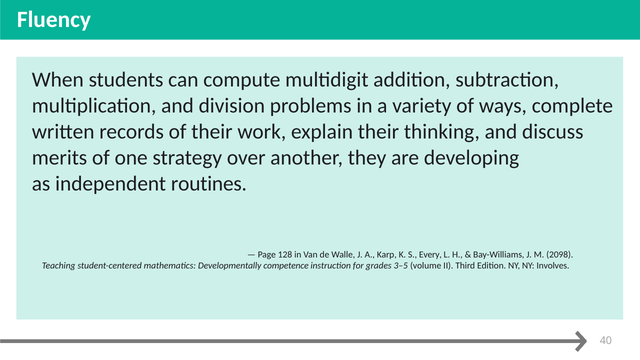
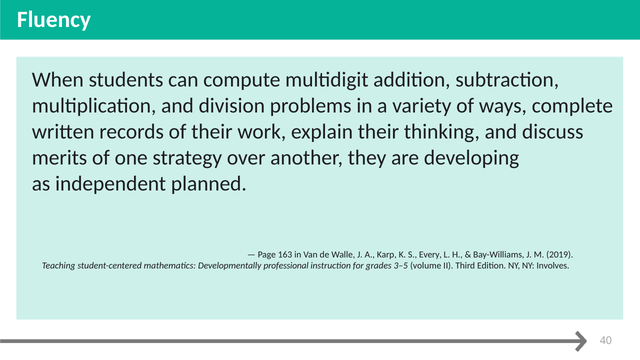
routines: routines -> planned
128: 128 -> 163
2098: 2098 -> 2019
competence: competence -> professional
